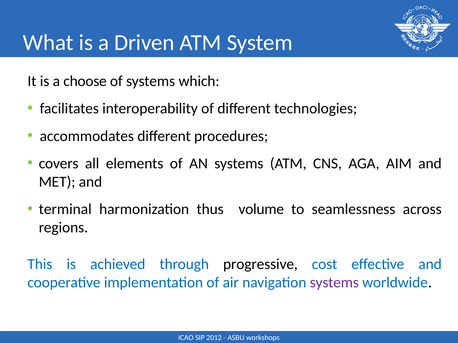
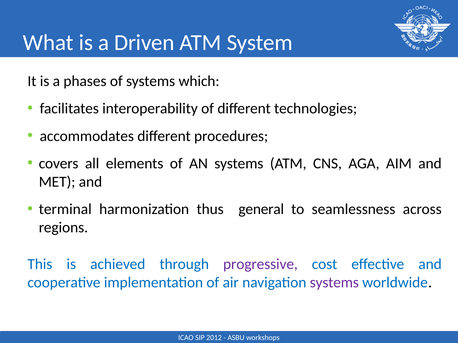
choose: choose -> phases
volume: volume -> general
progressive colour: black -> purple
